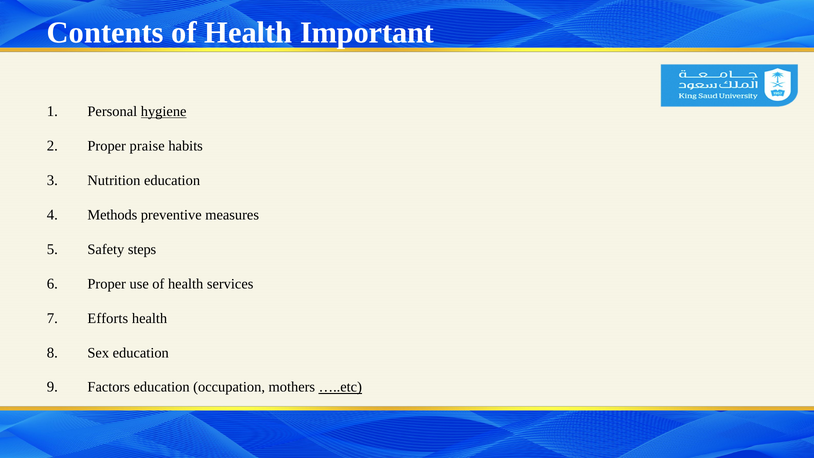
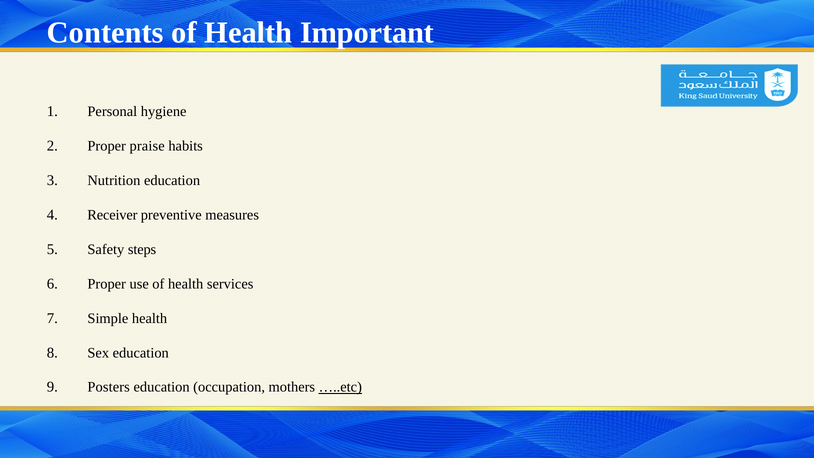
hygiene underline: present -> none
Methods: Methods -> Receiver
Efforts: Efforts -> Simple
Factors: Factors -> Posters
